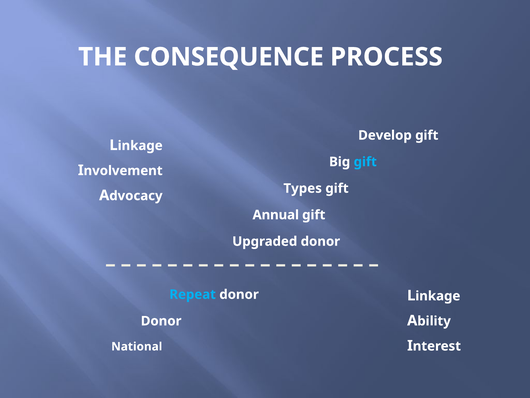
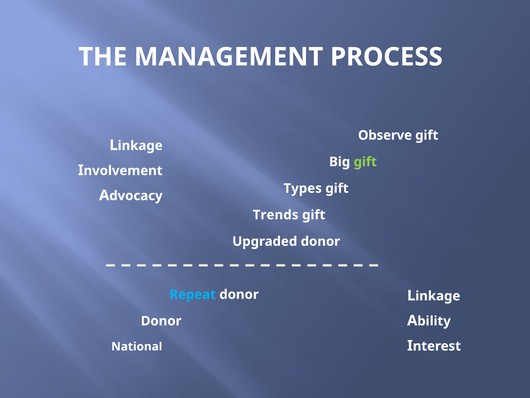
CONSEQUENCE: CONSEQUENCE -> MANAGEMENT
Develop: Develop -> Observe
gift at (365, 162) colour: light blue -> light green
Annual: Annual -> Trends
